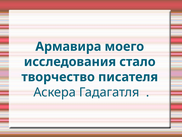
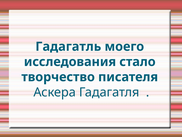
Армавира: Армавира -> Гадагатль
